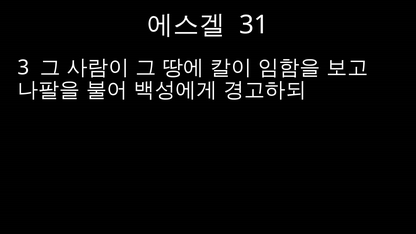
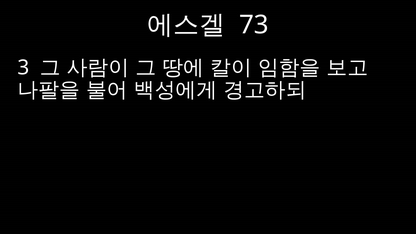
31: 31 -> 73
